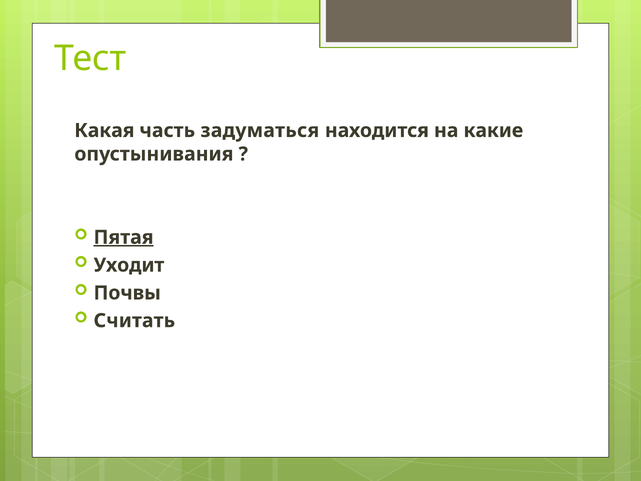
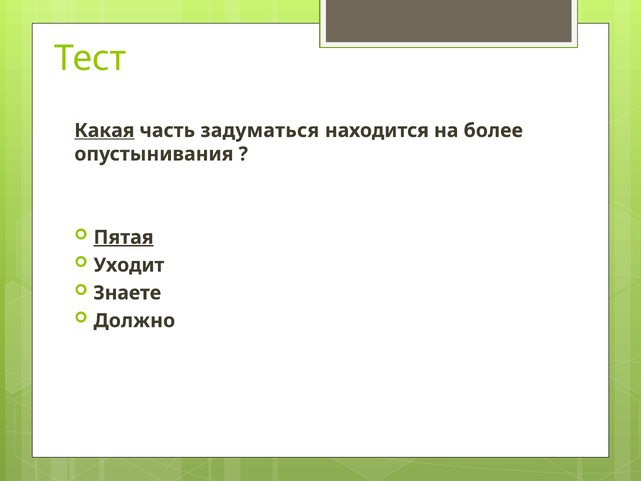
Какая underline: none -> present
какие: какие -> более
Почвы: Почвы -> Знаете
Считать: Считать -> Должно
